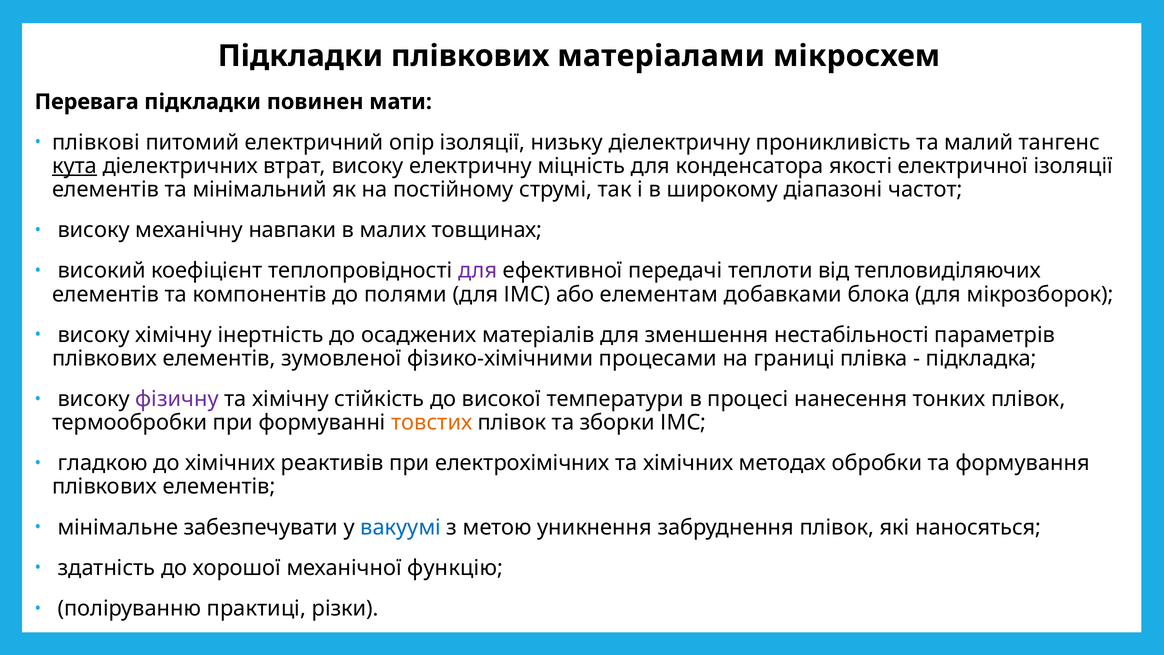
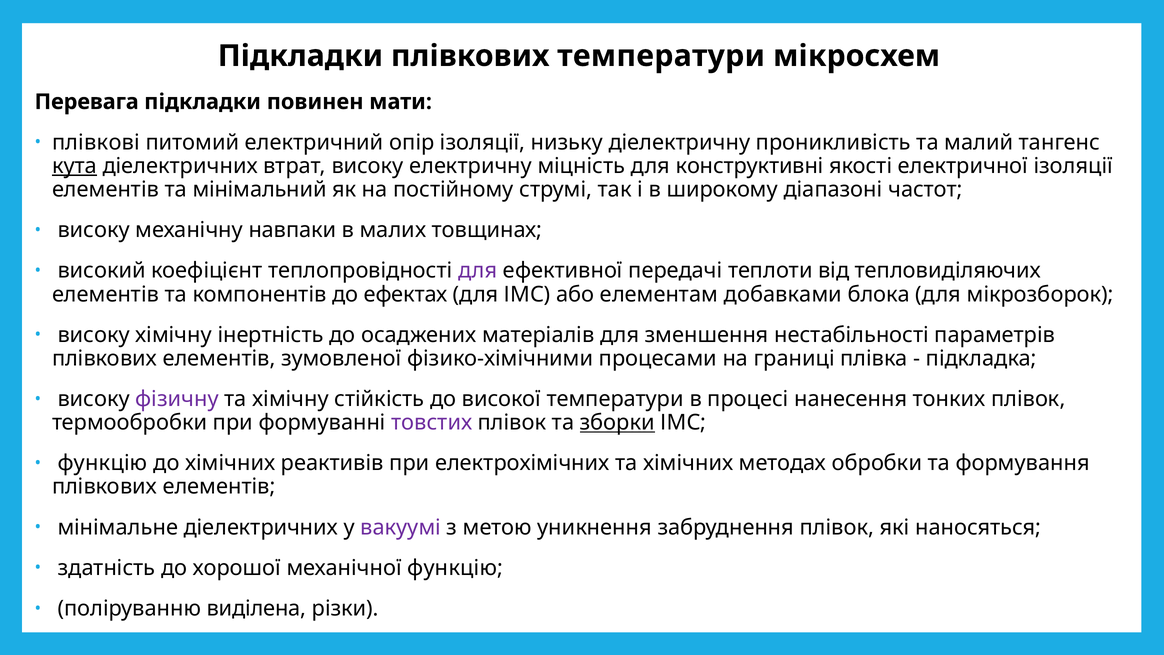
плівкових матеріалами: матеріалами -> температури
конденсатора: конденсатора -> конструктивні
полями: полями -> ефектах
товстих colour: orange -> purple
зборки underline: none -> present
гладкою at (103, 463): гладкою -> функцію
мінімальне забезпечувати: забезпечувати -> діелектричних
вакуумі colour: blue -> purple
практиці: практиці -> виділена
